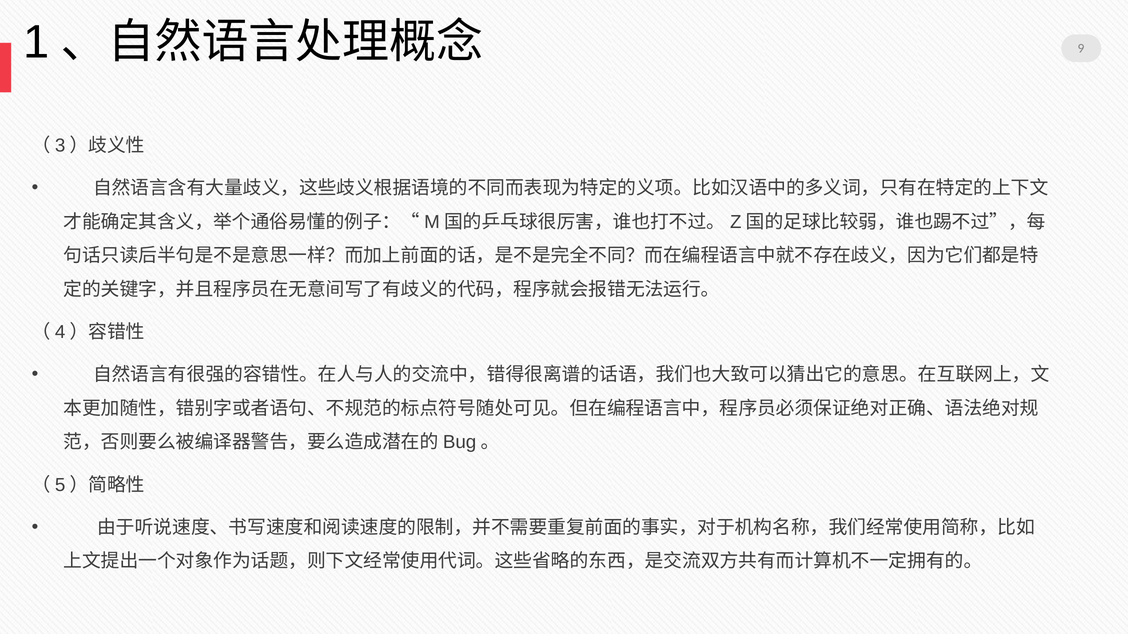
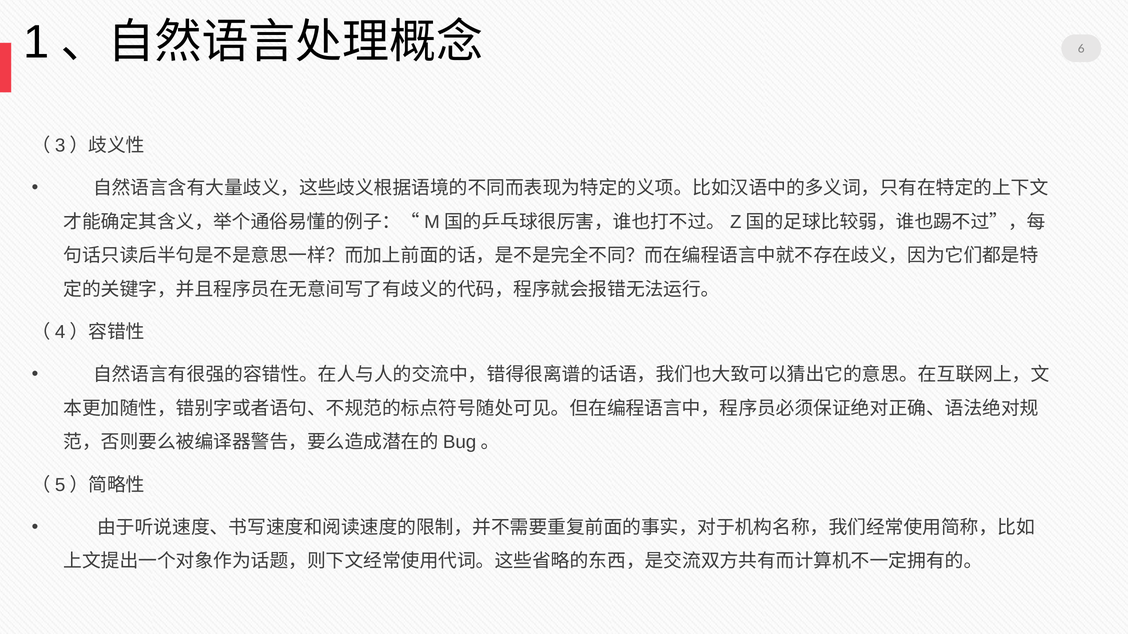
9: 9 -> 6
